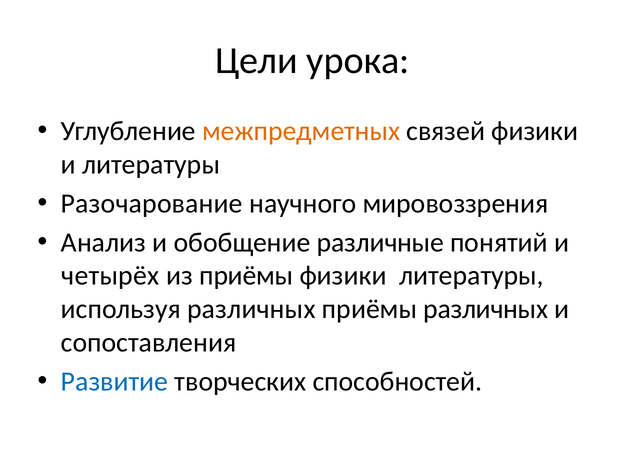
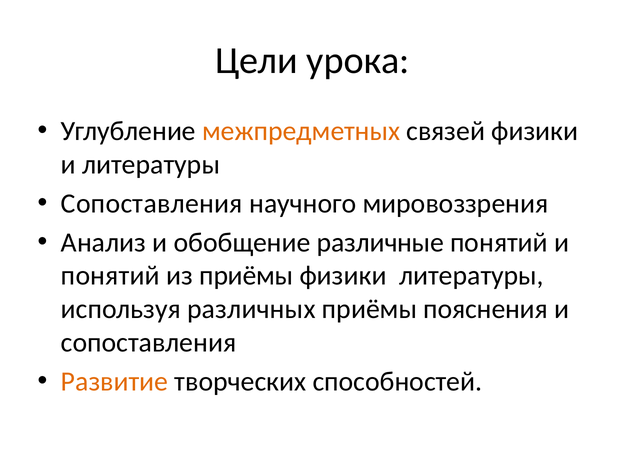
Разочарование at (152, 203): Разочарование -> Сопоставления
четырёх at (110, 276): четырёх -> понятий
приёмы различных: различных -> пояснения
Развитие colour: blue -> orange
